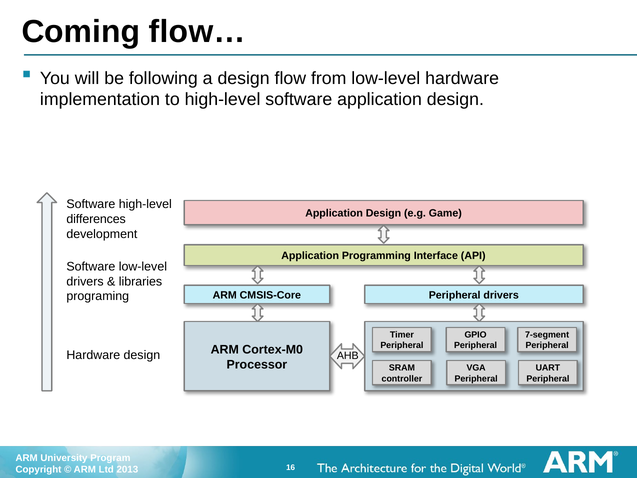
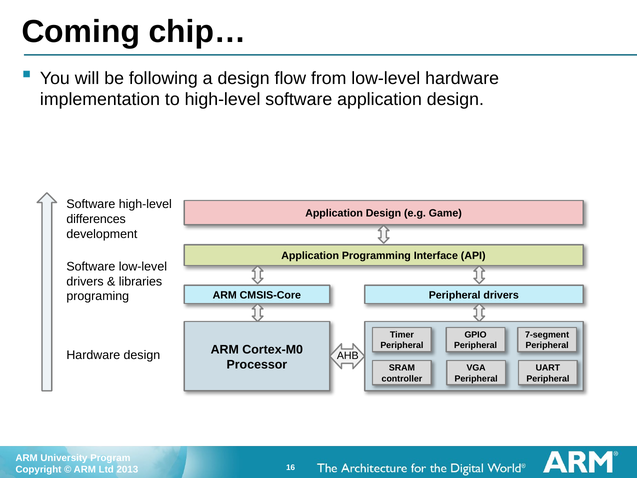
flow…: flow… -> chip…
